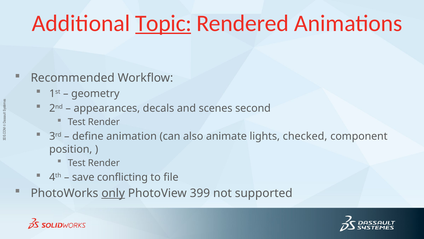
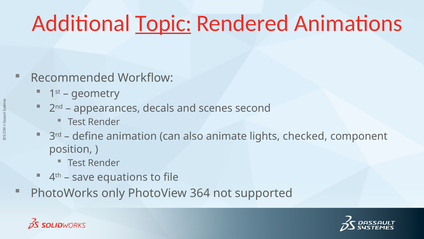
conflicting: conflicting -> equations
only underline: present -> none
399: 399 -> 364
